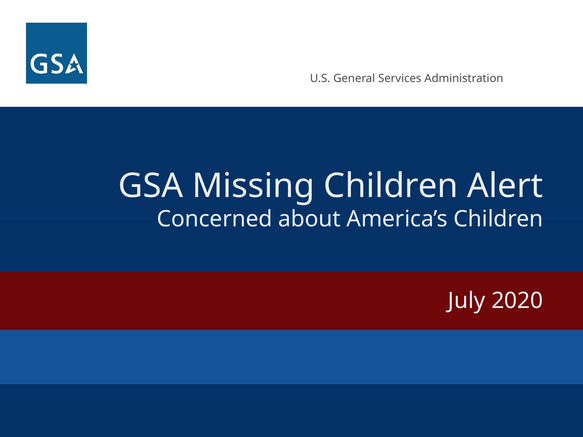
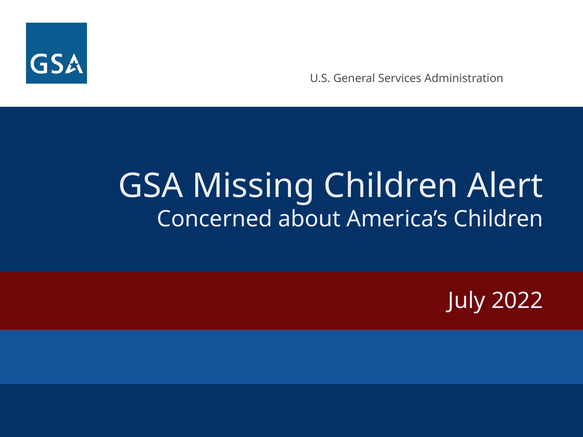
2020: 2020 -> 2022
